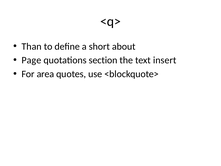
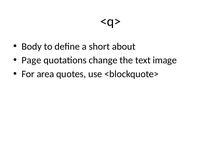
Than: Than -> Body
section: section -> change
insert: insert -> image
